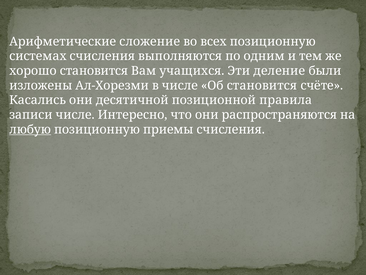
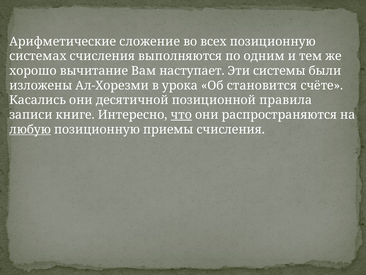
хорошо становится: становится -> вычитание
учащихся: учащихся -> наступает
деление: деление -> системы
в числе: числе -> урока
записи числе: числе -> книге
что underline: none -> present
